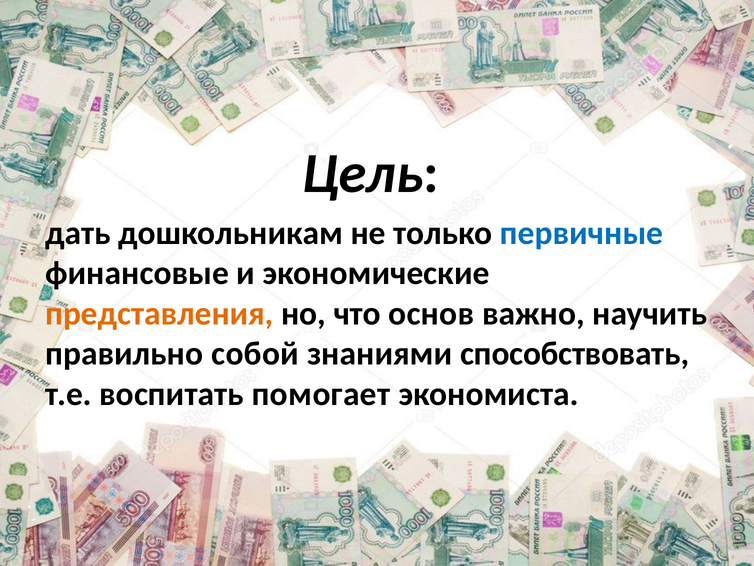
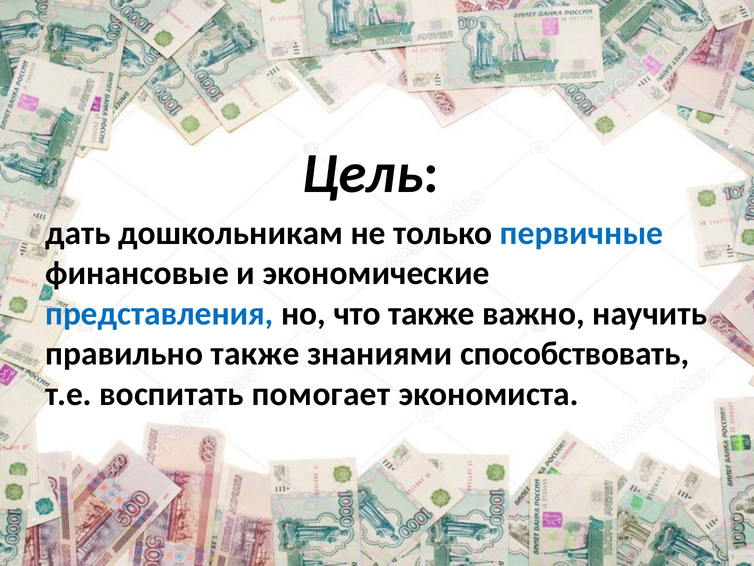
представления colour: orange -> blue
что основ: основ -> также
правильно собой: собой -> также
